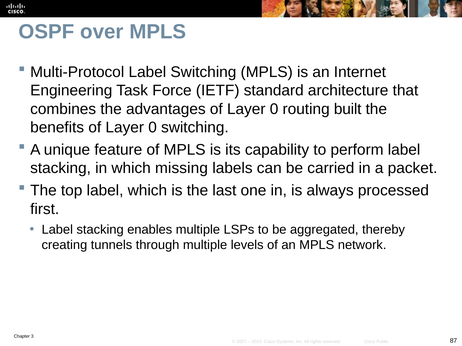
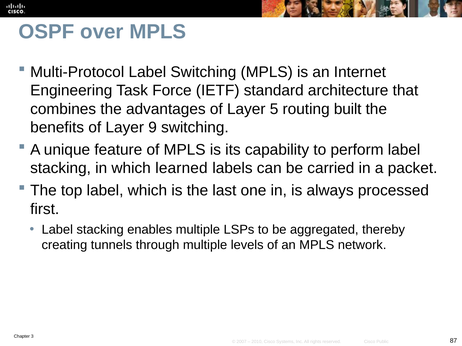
advantages of Layer 0: 0 -> 5
benefits of Layer 0: 0 -> 9
missing: missing -> learned
